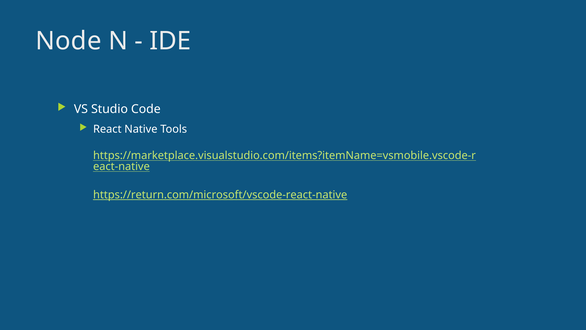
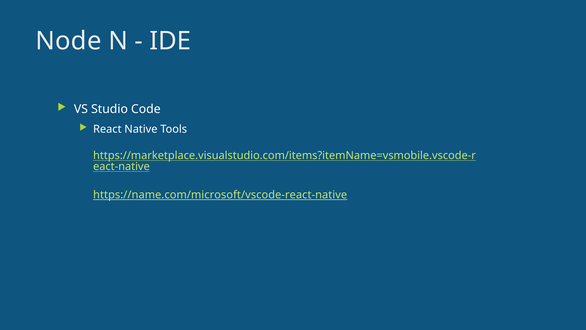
https://return.com/microsoft/vscode-react-native: https://return.com/microsoft/vscode-react-native -> https://name.com/microsoft/vscode-react-native
